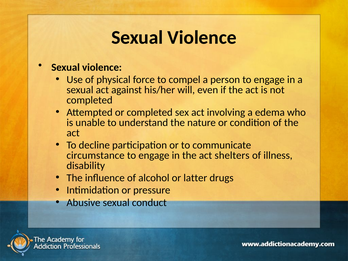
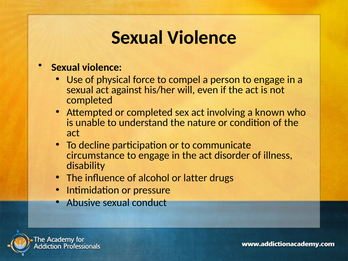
edema: edema -> known
shelters: shelters -> disorder
